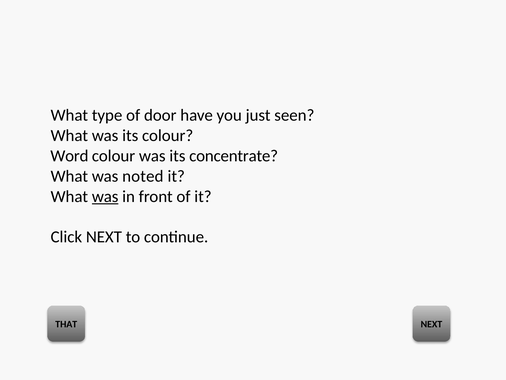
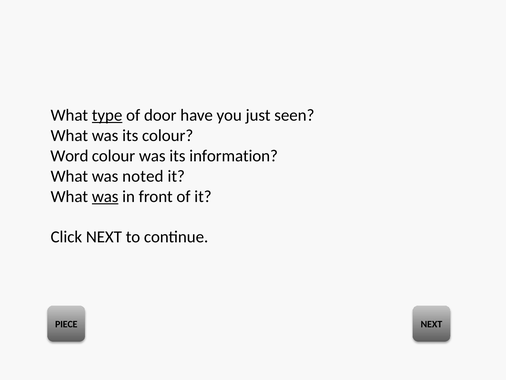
type underline: none -> present
concentrate: concentrate -> information
THAT: THAT -> PIECE
